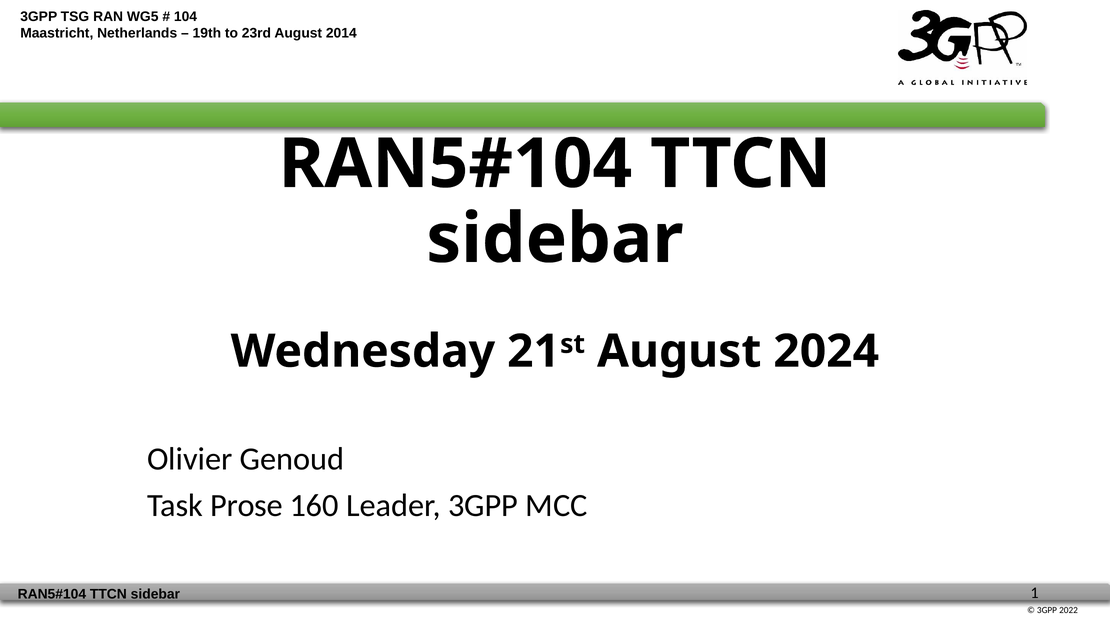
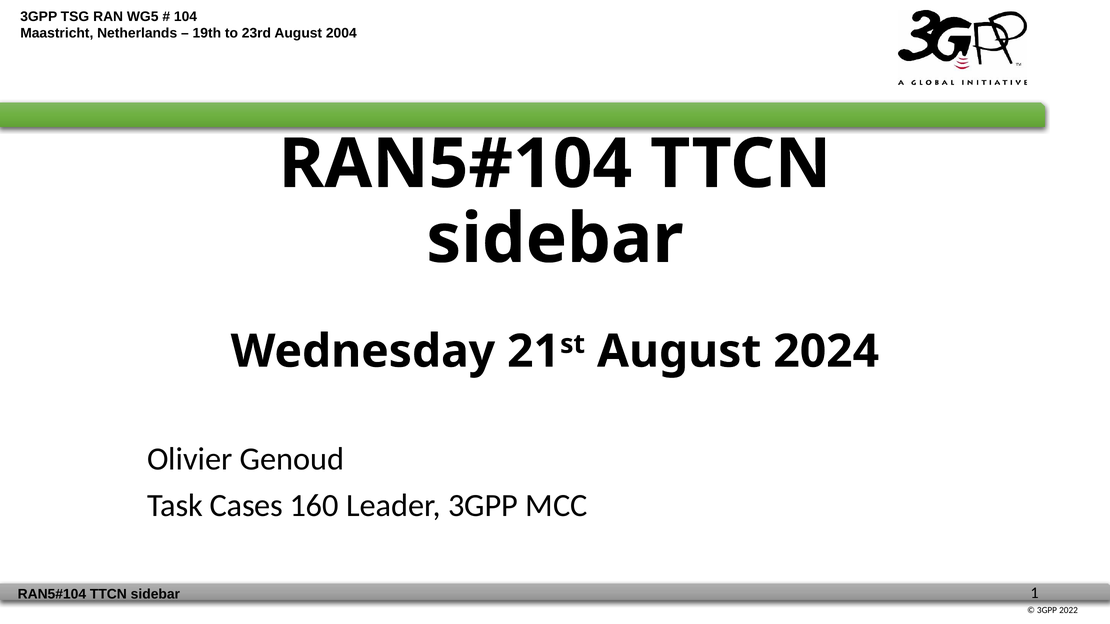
2014: 2014 -> 2004
Prose: Prose -> Cases
